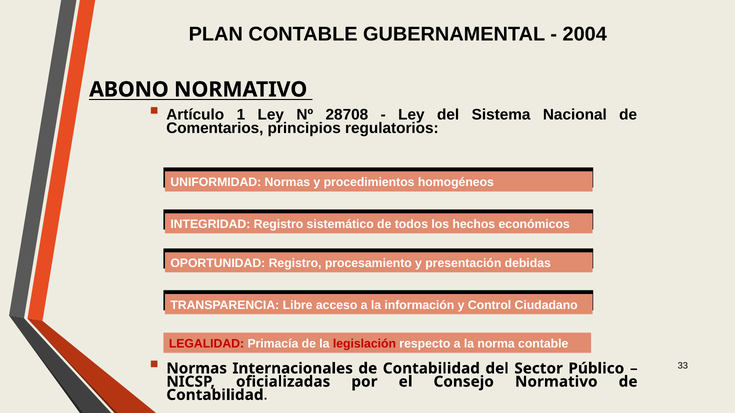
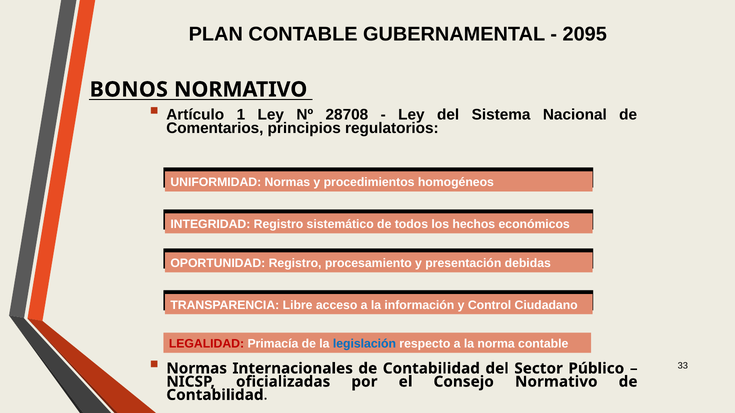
2004: 2004 -> 2095
ABONO: ABONO -> BONOS
legislación colour: red -> blue
